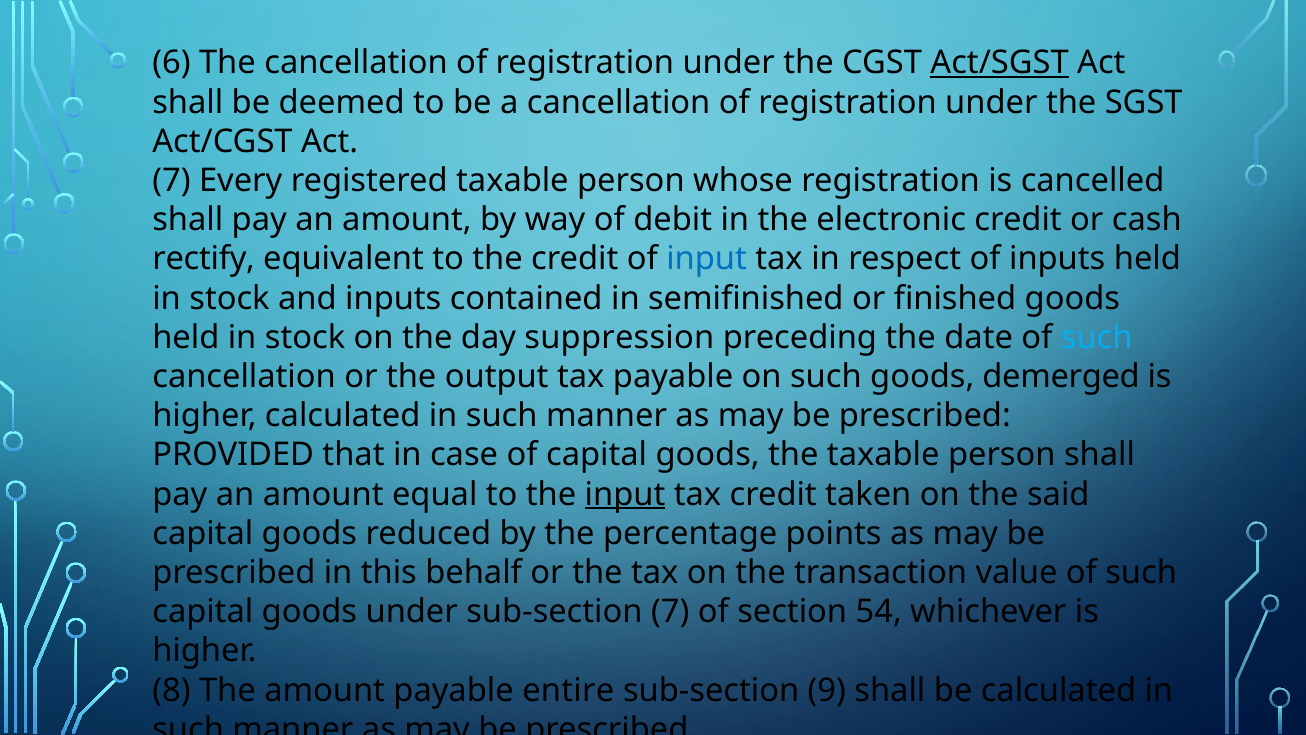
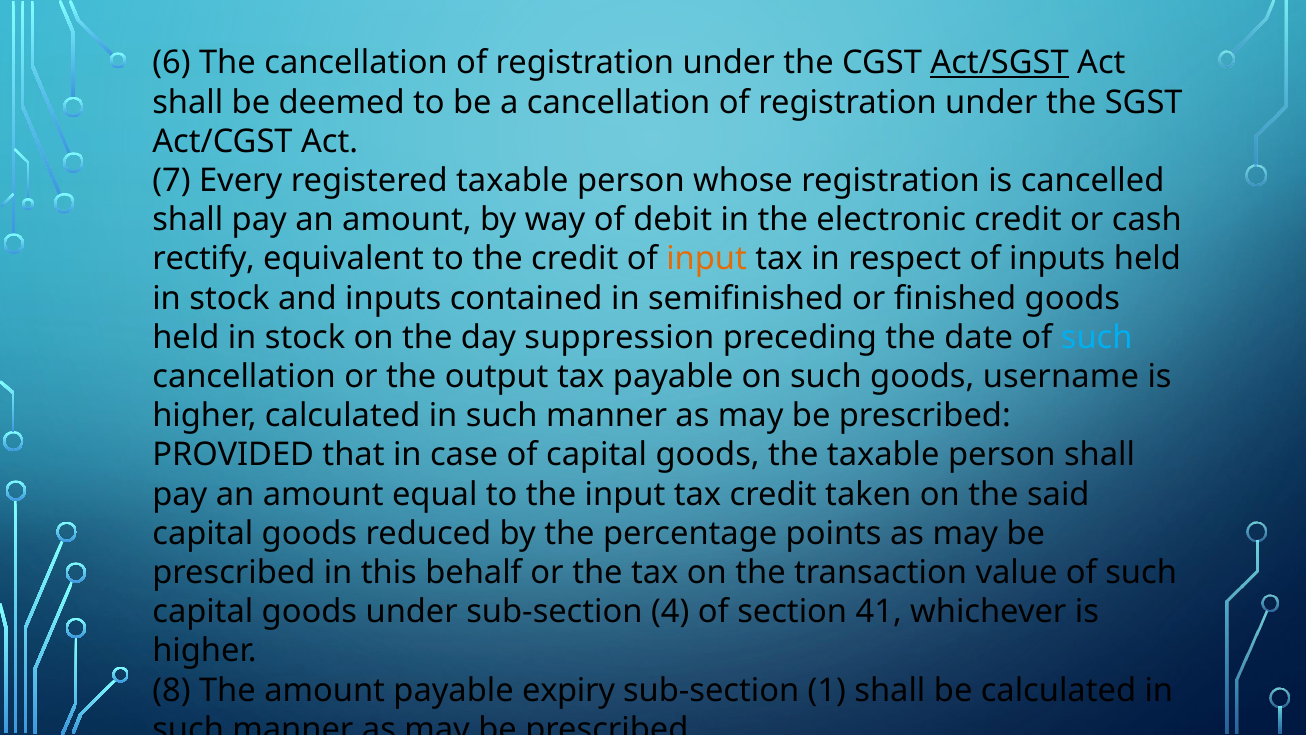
input at (707, 259) colour: blue -> orange
demerged: demerged -> username
input at (625, 494) underline: present -> none
sub-section 7: 7 -> 4
54: 54 -> 41
entire: entire -> expiry
9: 9 -> 1
